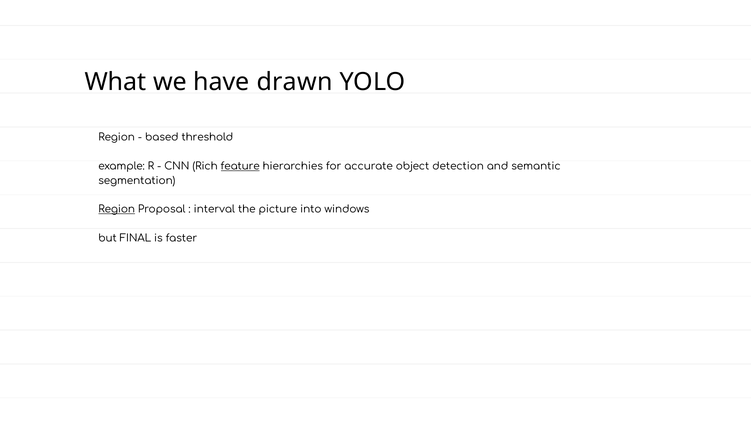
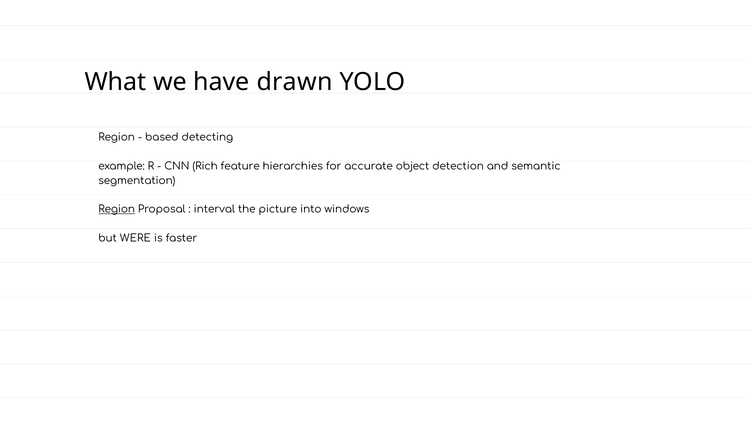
threshold: threshold -> detecting
feature underline: present -> none
FINAL: FINAL -> WERE
